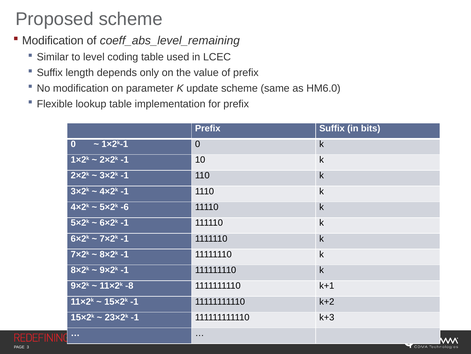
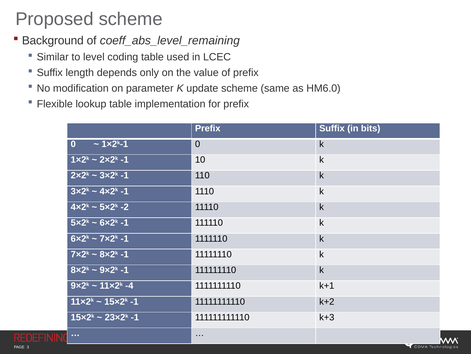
Modification at (53, 41): Modification -> Background
-6: -6 -> -2
-8: -8 -> -4
